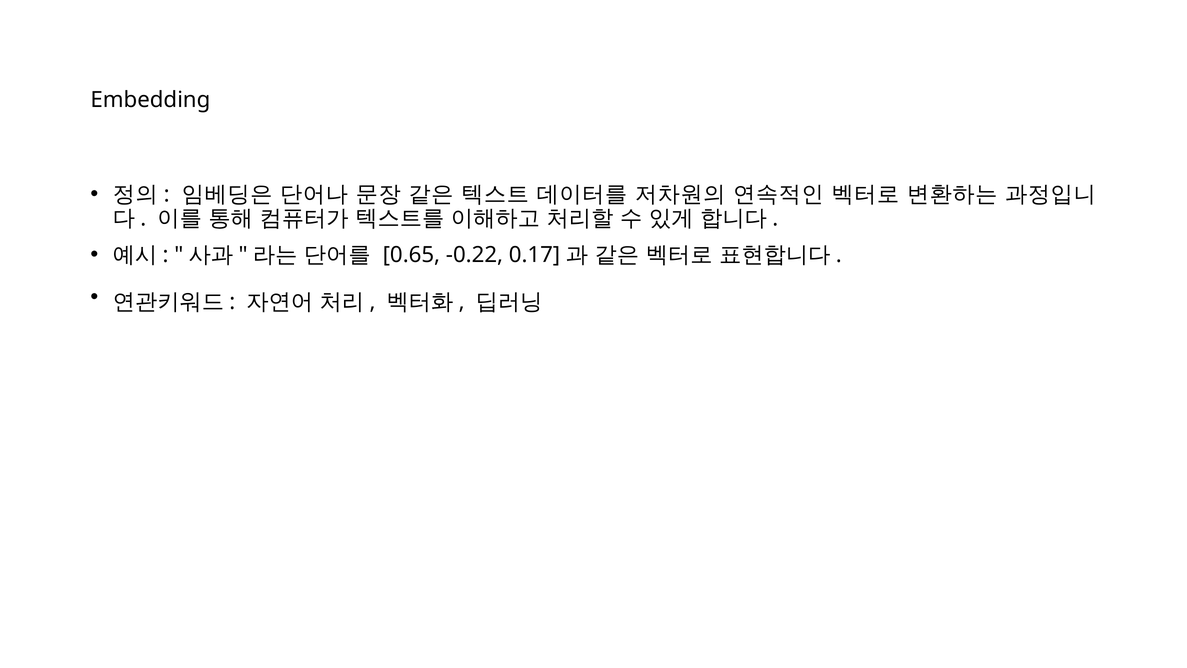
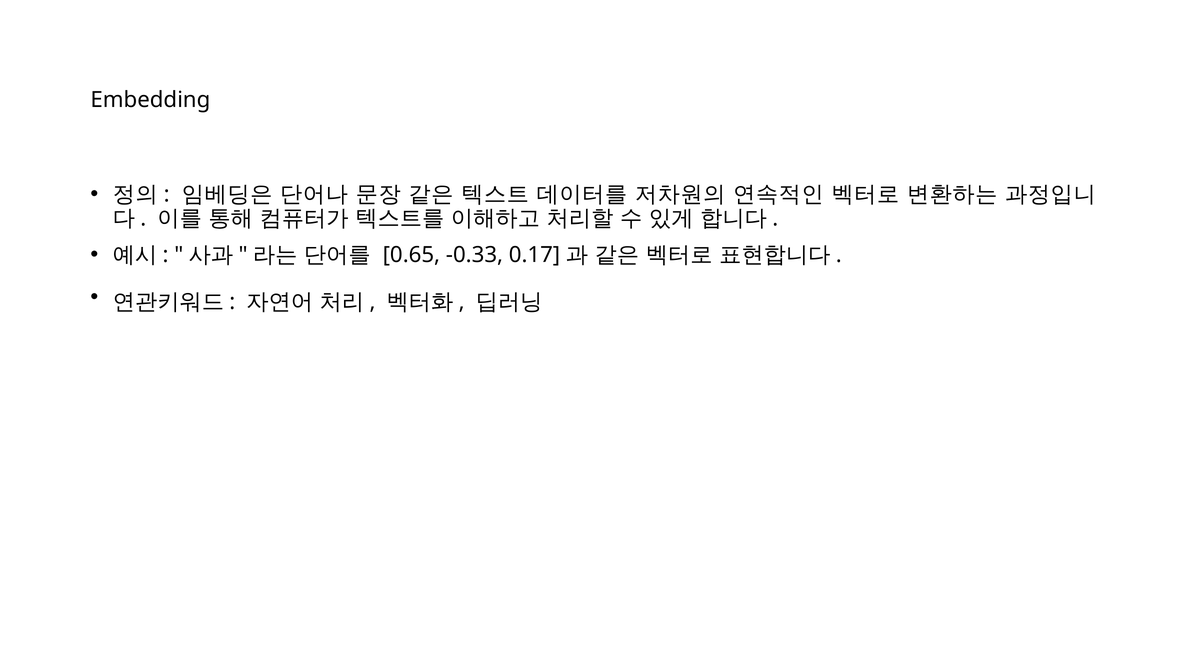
-0.22: -0.22 -> -0.33
